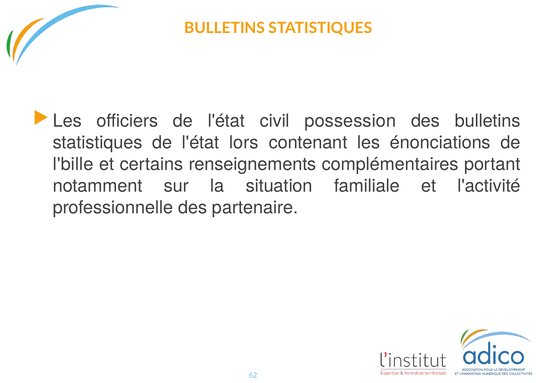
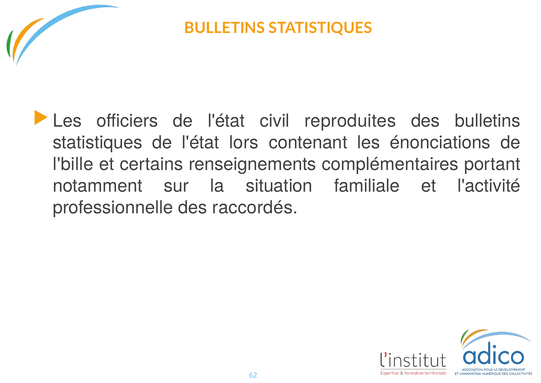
possession: possession -> reproduites
partenaire: partenaire -> raccordés
